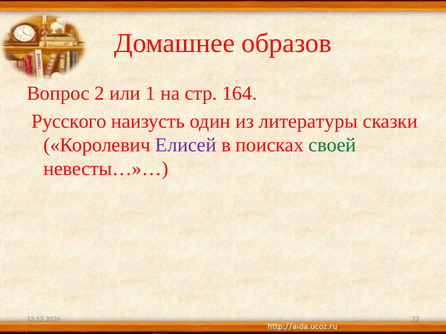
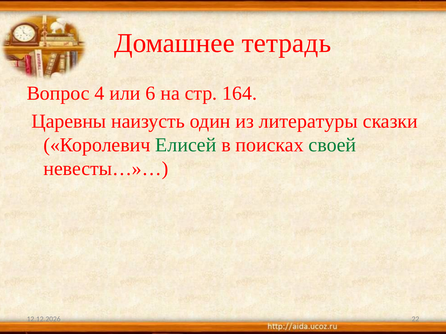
образов: образов -> тетрадь
2: 2 -> 4
1: 1 -> 6
Русского: Русского -> Царевны
Елисей colour: purple -> green
